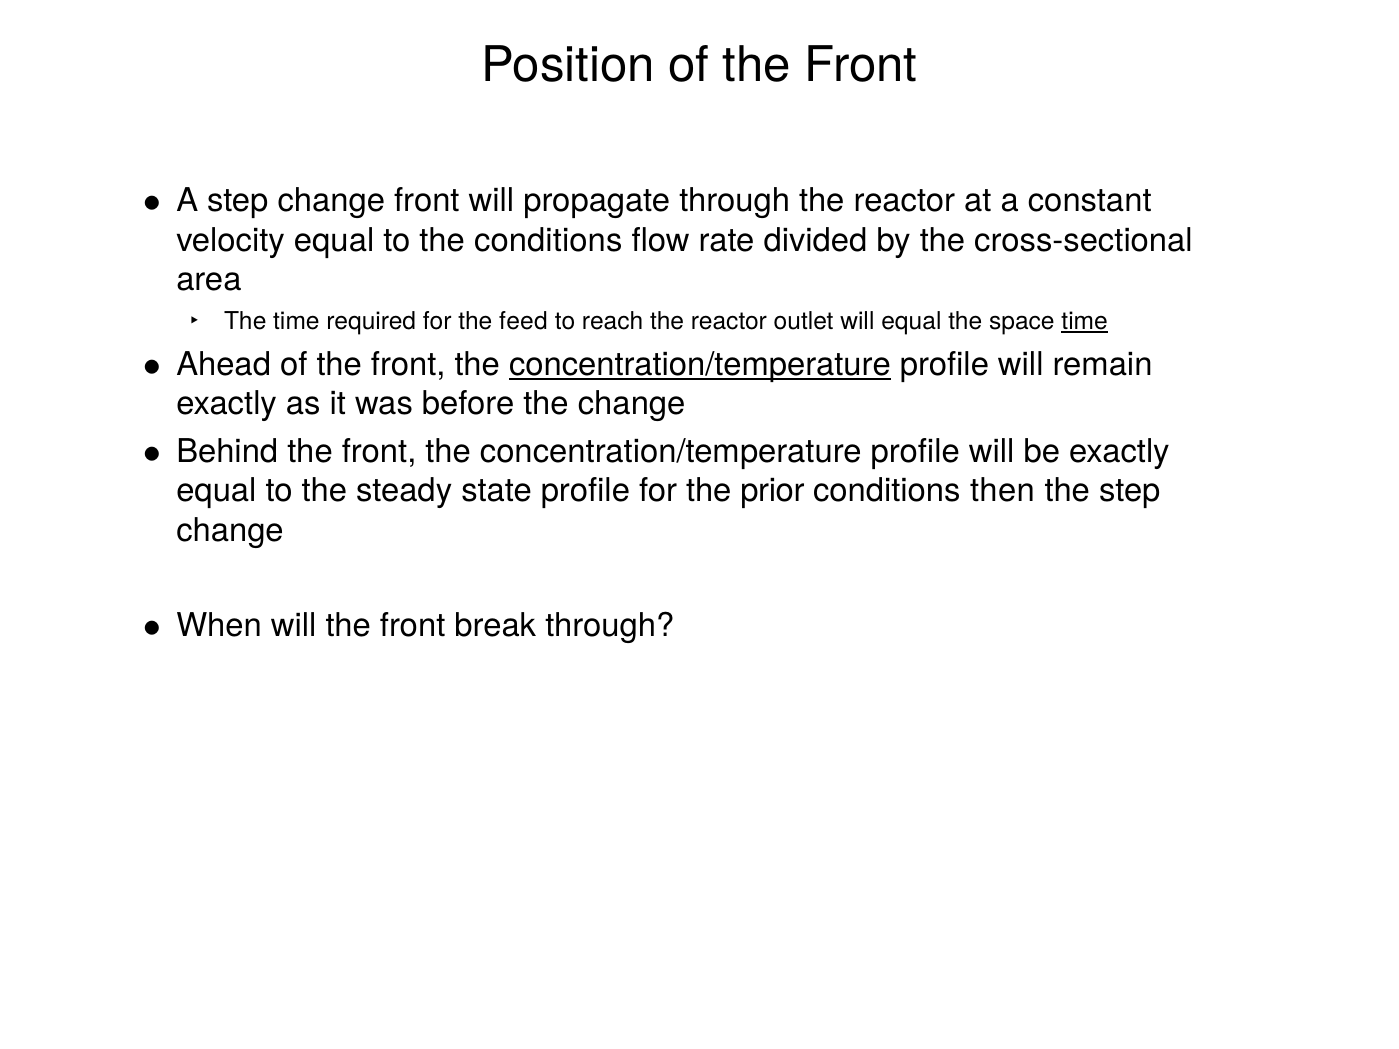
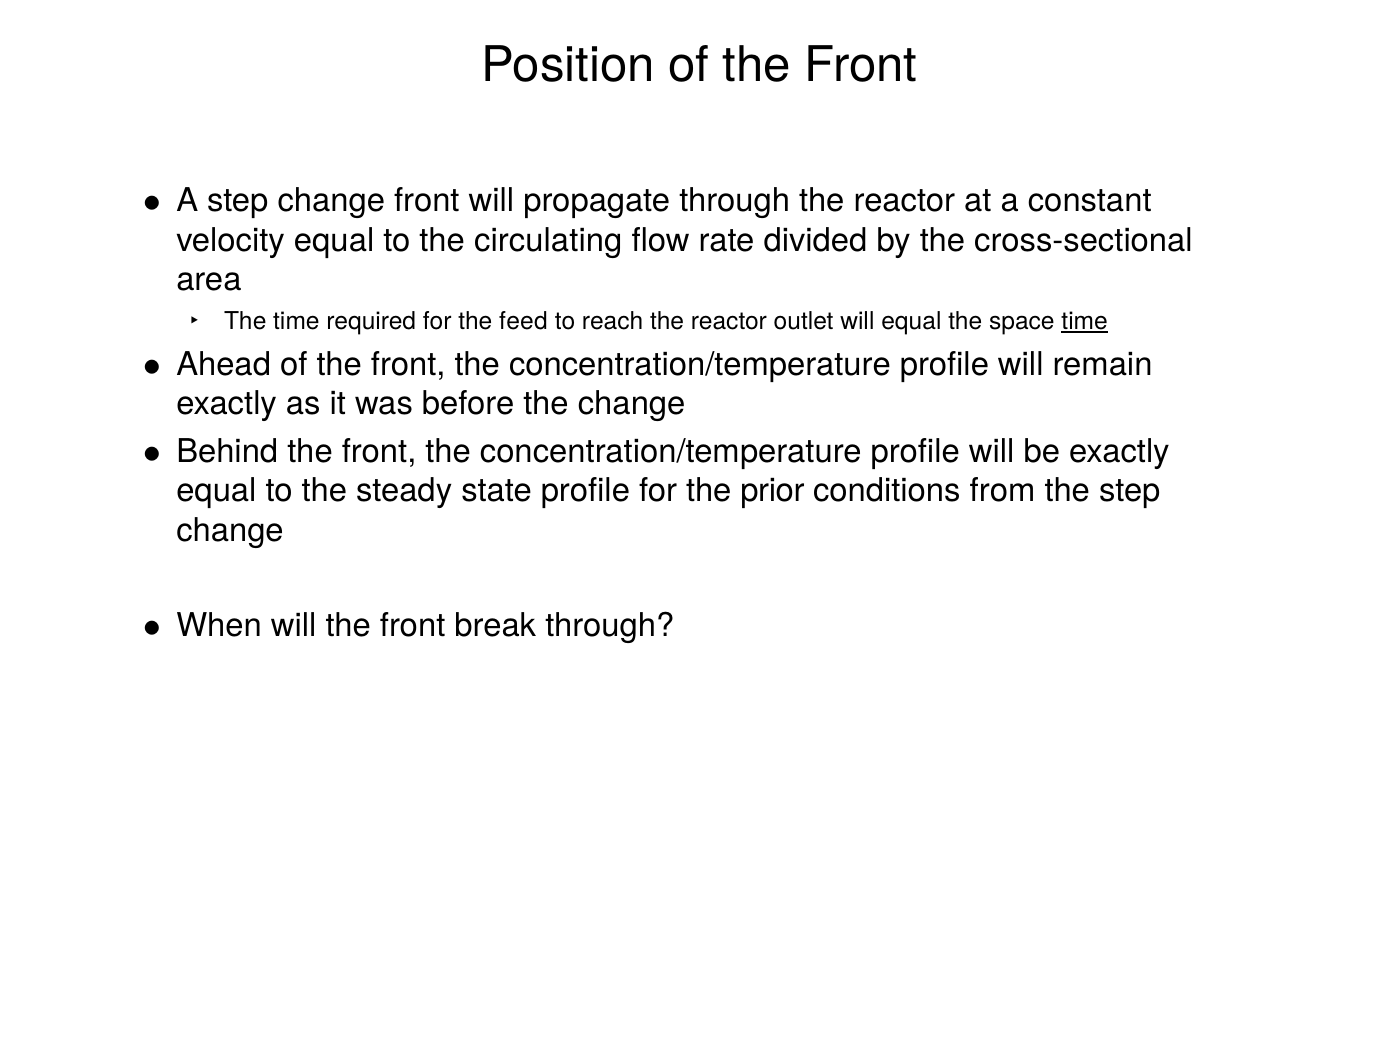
the conditions: conditions -> circulating
concentration/temperature at (700, 365) underline: present -> none
then: then -> from
